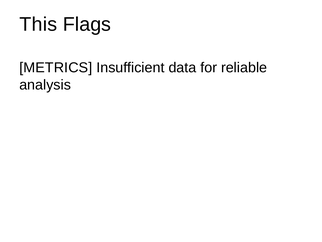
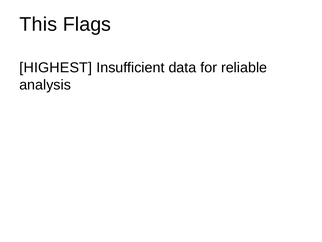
METRICS: METRICS -> HIGHEST
